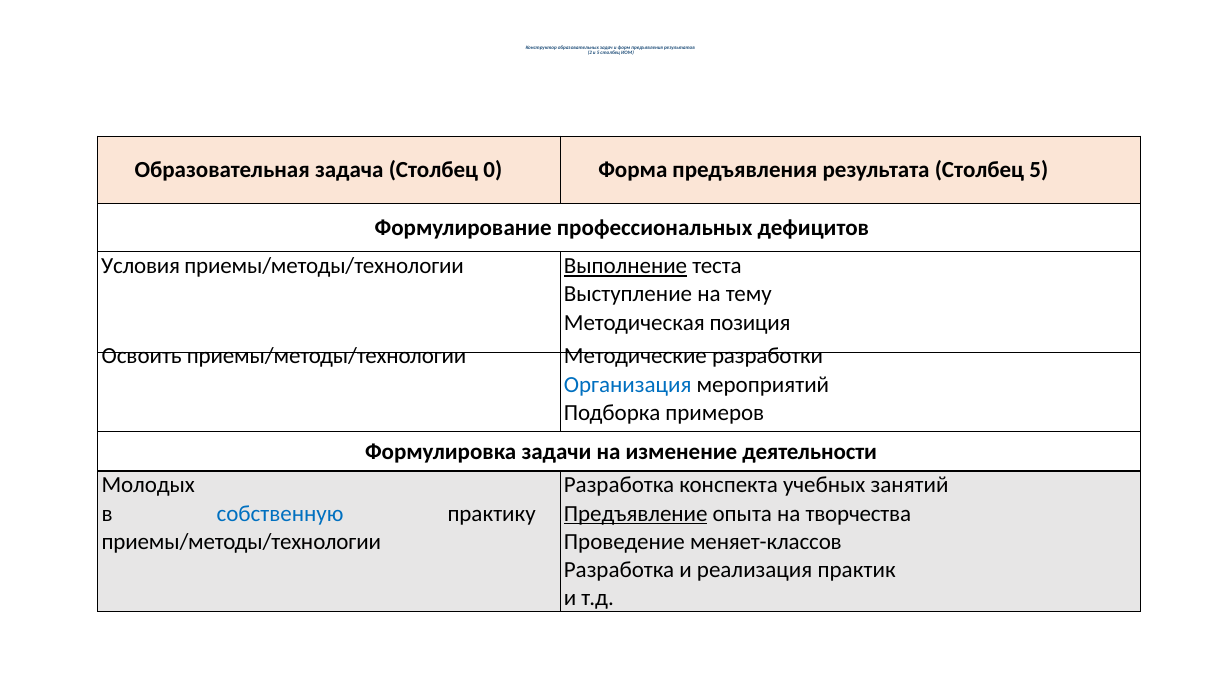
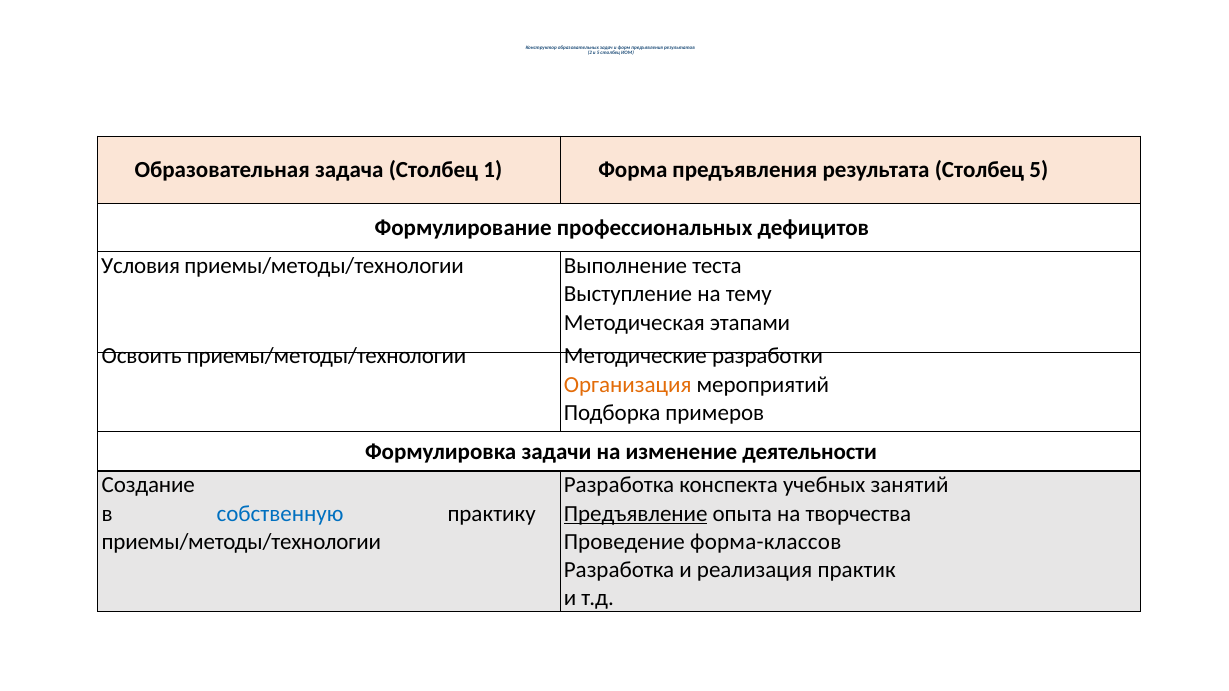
0: 0 -> 1
Выполнение underline: present -> none
позиция: позиция -> этапами
Организация colour: blue -> orange
Молодых: Молодых -> Создание
меняет-классов: меняет-классов -> форма-классов
